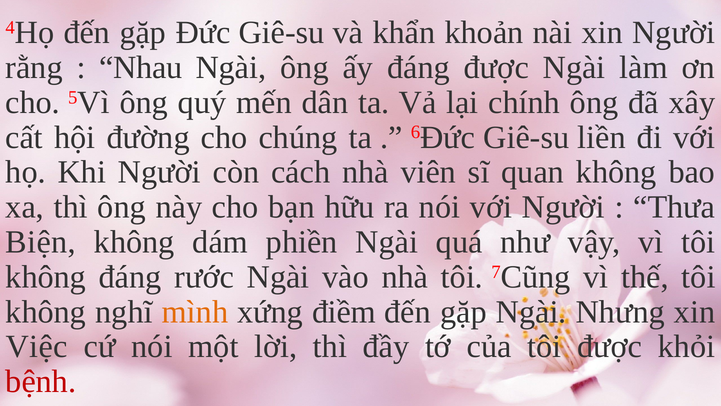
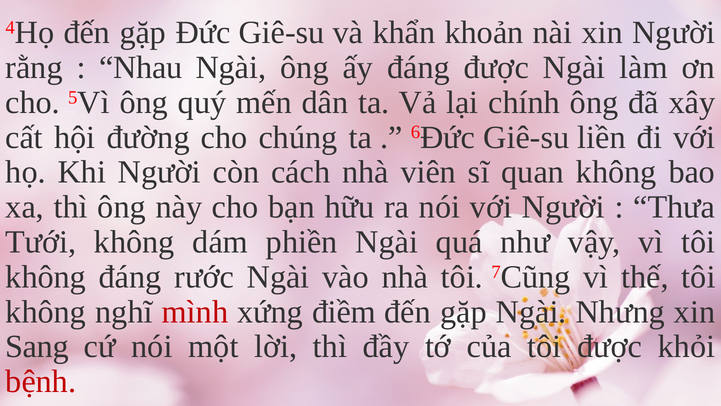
Biện: Biện -> Tưới
mình colour: orange -> red
Việc: Việc -> Sang
